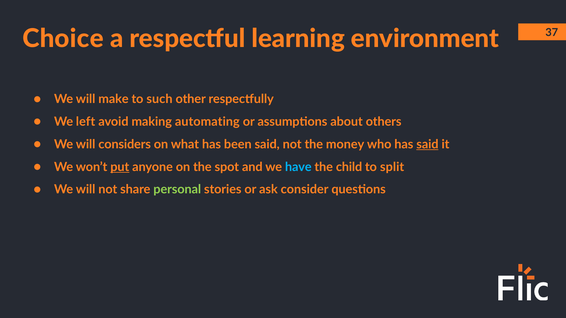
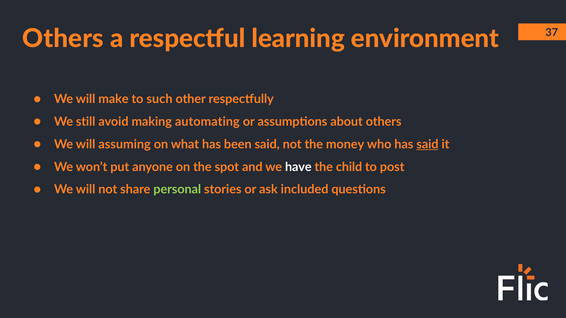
Choice at (63, 39): Choice -> Others
left: left -> still
considers: considers -> assuming
put underline: present -> none
have colour: light blue -> white
split: split -> post
consider: consider -> included
